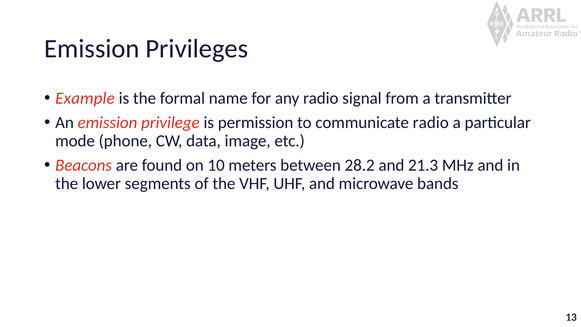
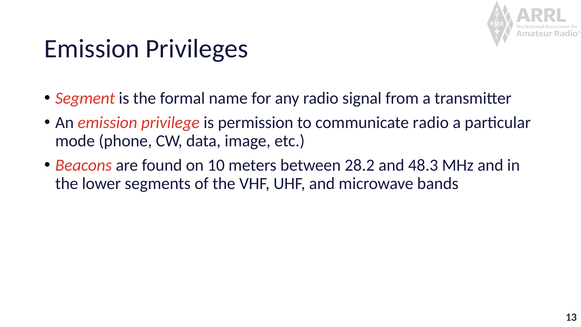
Example: Example -> Segment
21.3: 21.3 -> 48.3
